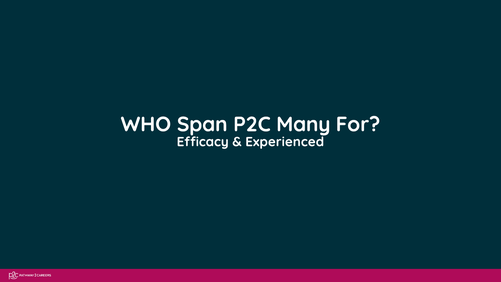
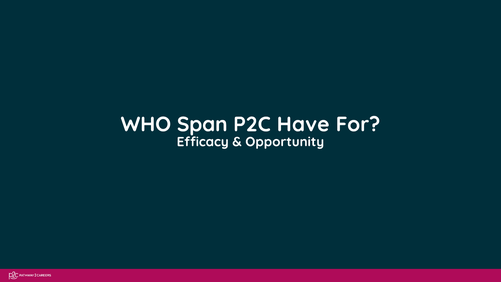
Many: Many -> Have
Experienced: Experienced -> Opportunity
